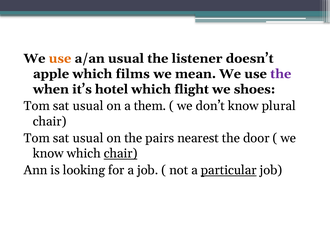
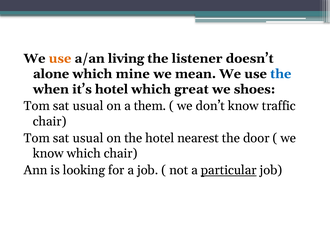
a/an usual: usual -> living
apple: apple -> alone
films: films -> mine
the at (281, 74) colour: purple -> blue
flight: flight -> great
plural: plural -> traffic
the pairs: pairs -> hotel
chair at (121, 154) underline: present -> none
